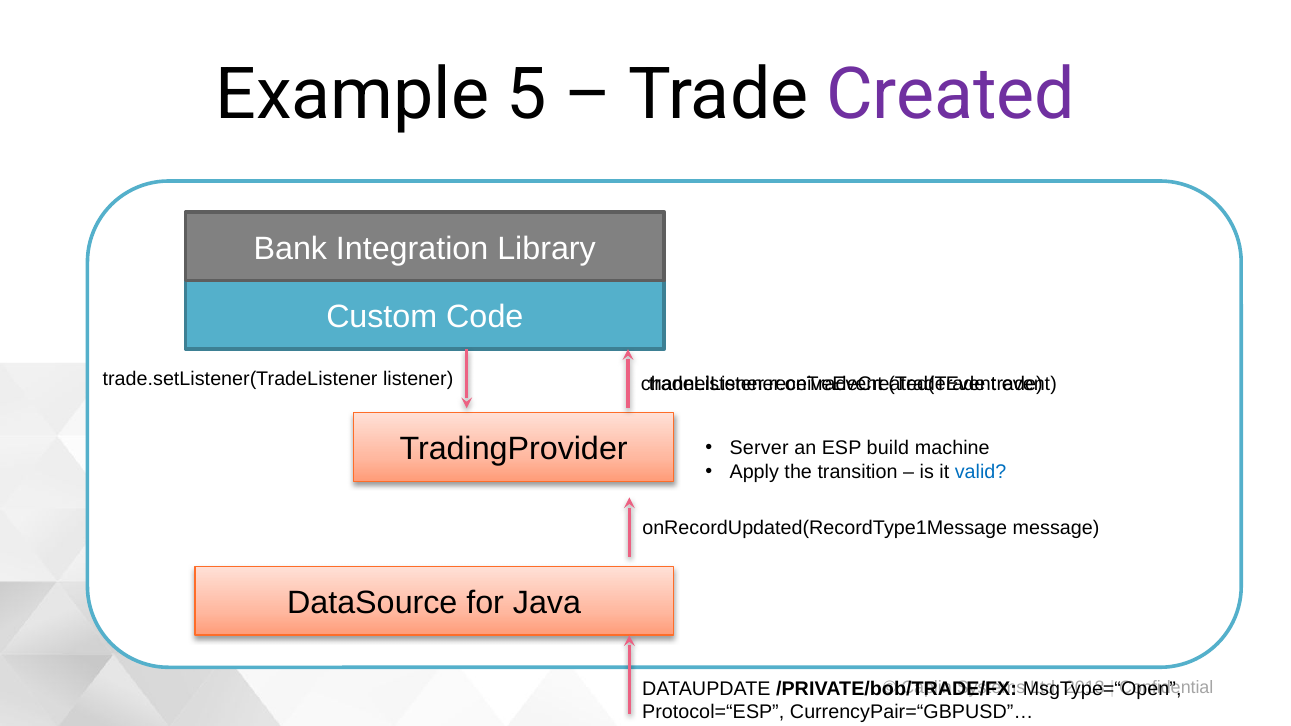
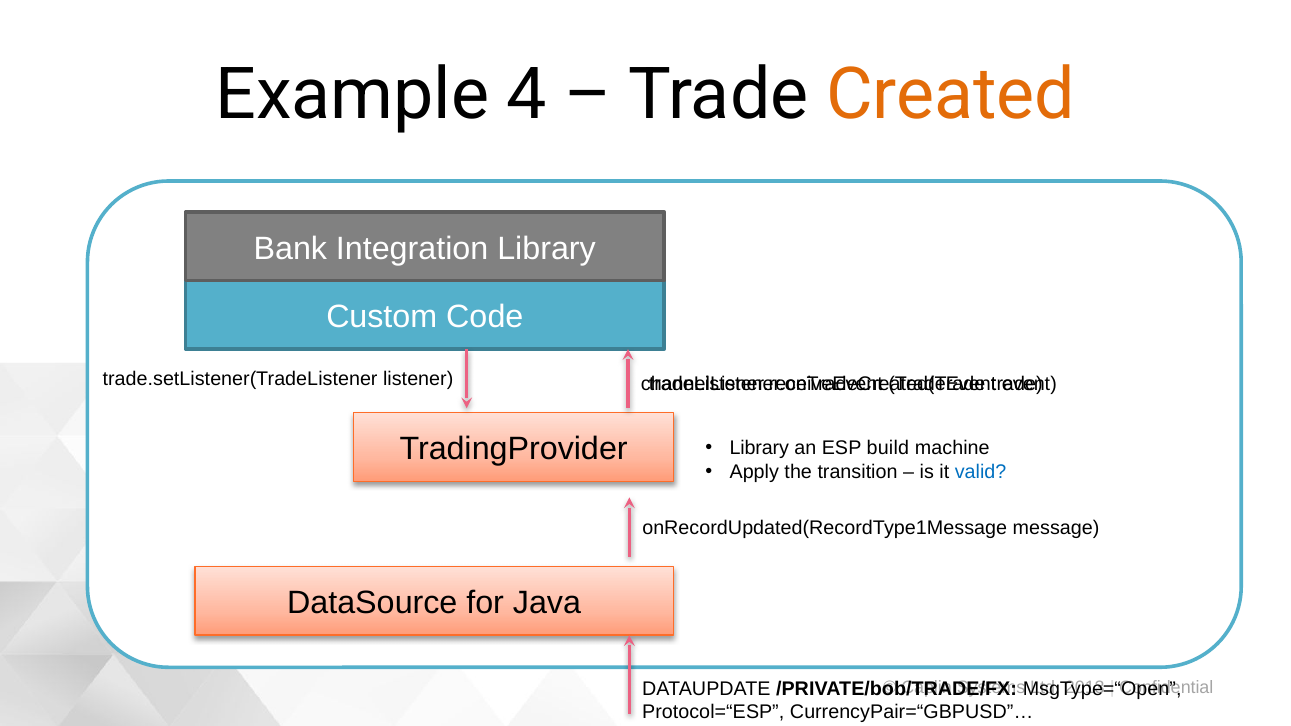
5: 5 -> 4
Created colour: purple -> orange
Server at (759, 448): Server -> Library
